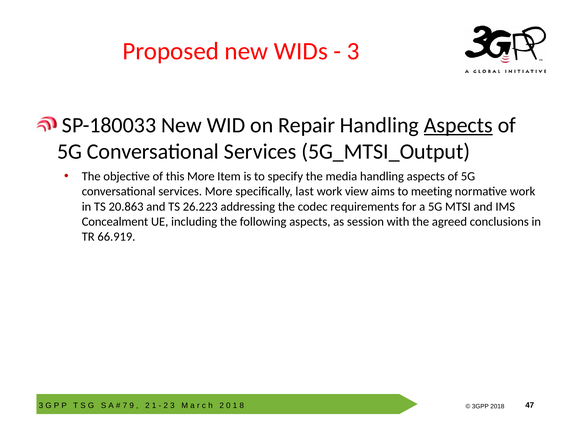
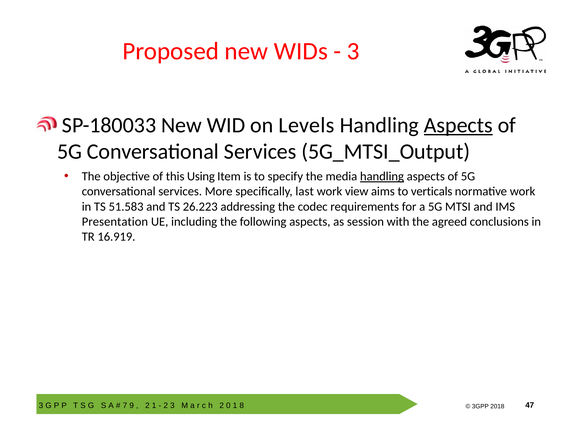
Repair: Repair -> Levels
this More: More -> Using
handling at (382, 176) underline: none -> present
meeting: meeting -> verticals
20.863: 20.863 -> 51.583
Concealment: Concealment -> Presentation
66.919: 66.919 -> 16.919
